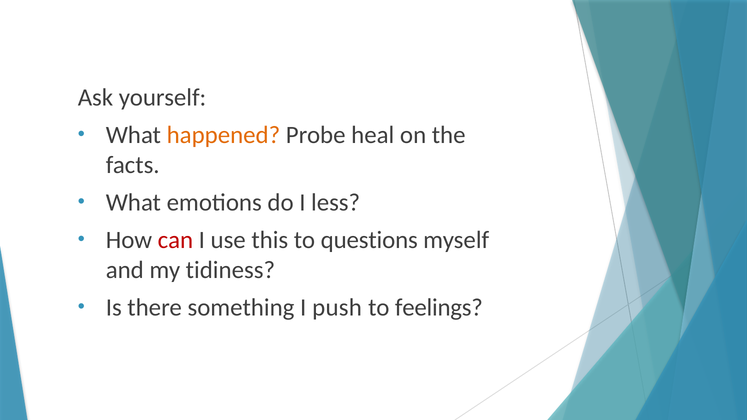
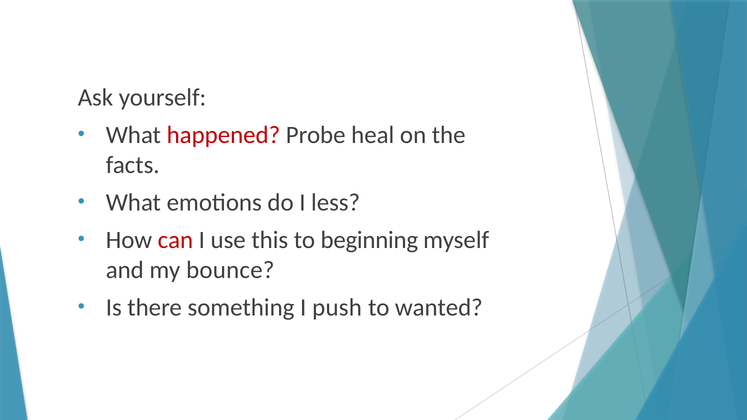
happened colour: orange -> red
questions: questions -> beginning
tidiness: tidiness -> bounce
feelings: feelings -> wanted
